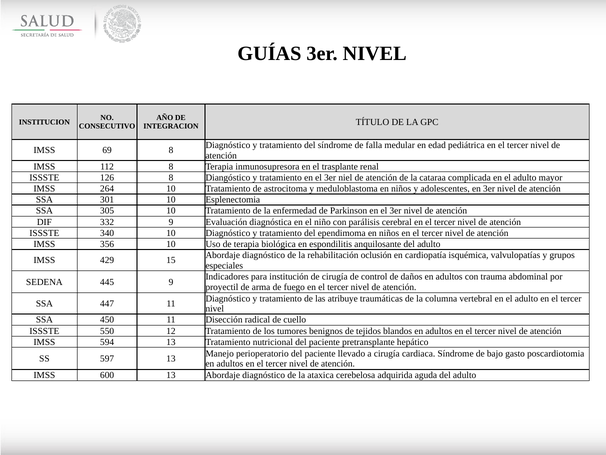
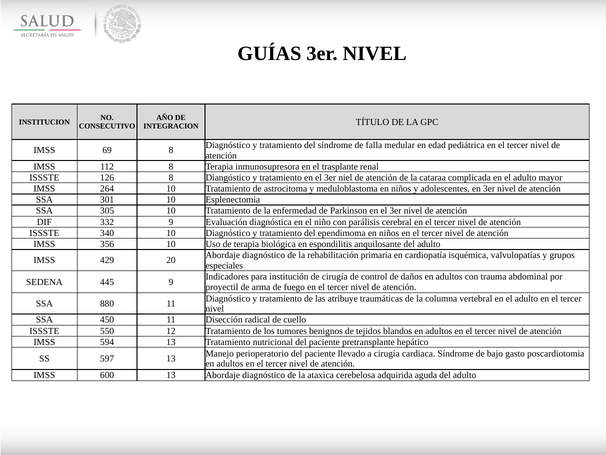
oclusión: oclusión -> primaria
15: 15 -> 20
447: 447 -> 880
